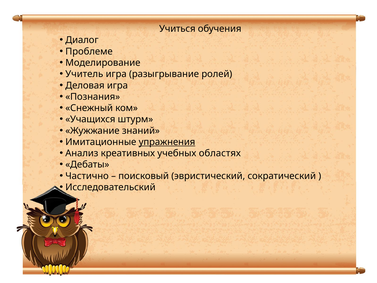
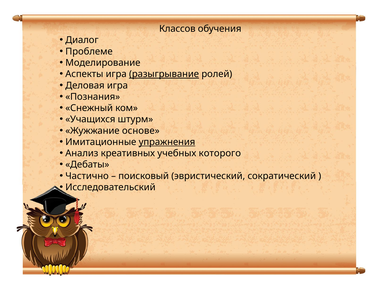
Учиться: Учиться -> Классов
Учитель: Учитель -> Аспекты
разыгрывание underline: none -> present
знаний: знаний -> основе
областях: областях -> которого
